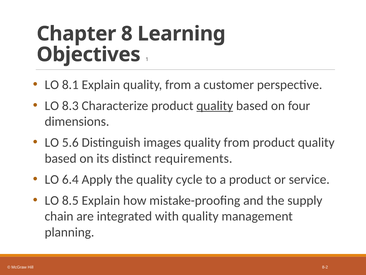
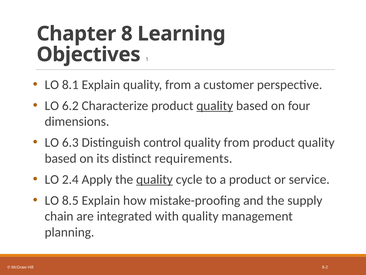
8.3: 8.3 -> 6.2
5.6: 5.6 -> 6.3
images: images -> control
6.4: 6.4 -> 2.4
quality at (154, 179) underline: none -> present
